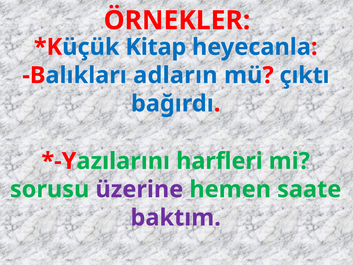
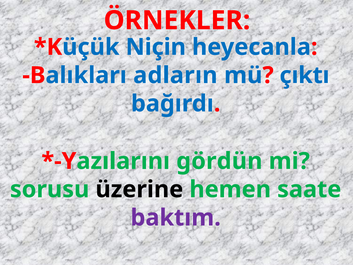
Kitap: Kitap -> Niçin
harfleri: harfleri -> gördün
üzerine colour: purple -> black
